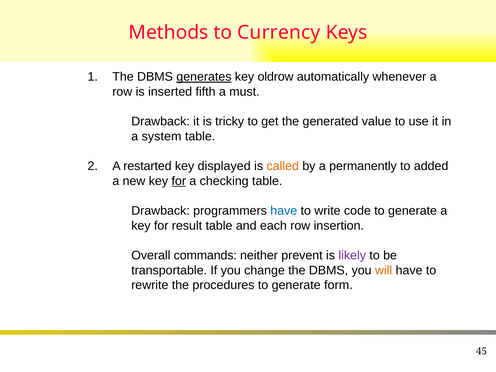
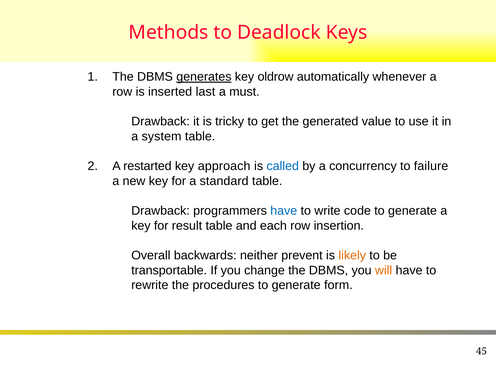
Currency: Currency -> Deadlock
fifth: fifth -> last
displayed: displayed -> approach
called colour: orange -> blue
permanently: permanently -> concurrency
added: added -> failure
for at (179, 181) underline: present -> none
checking: checking -> standard
commands: commands -> backwards
likely colour: purple -> orange
